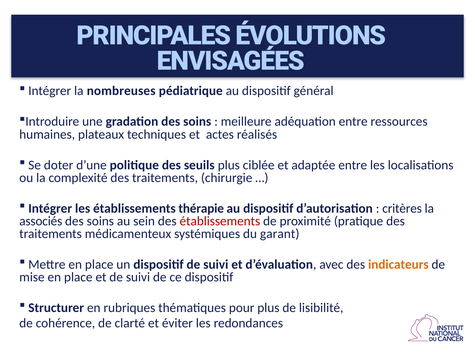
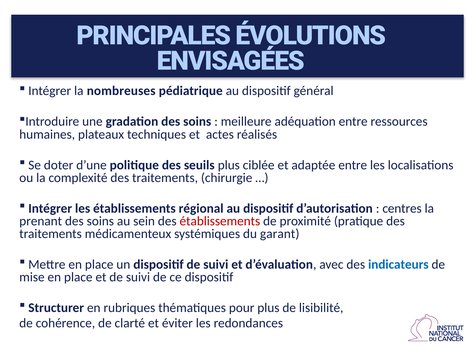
thérapie: thérapie -> régional
critères: critères -> centres
associés: associés -> prenant
indicateurs colour: orange -> blue
